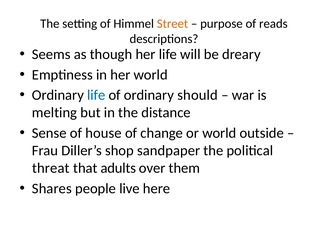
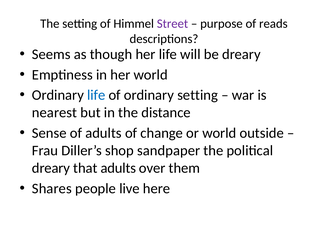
Street colour: orange -> purple
ordinary should: should -> setting
melting: melting -> nearest
of house: house -> adults
threat at (51, 168): threat -> dreary
